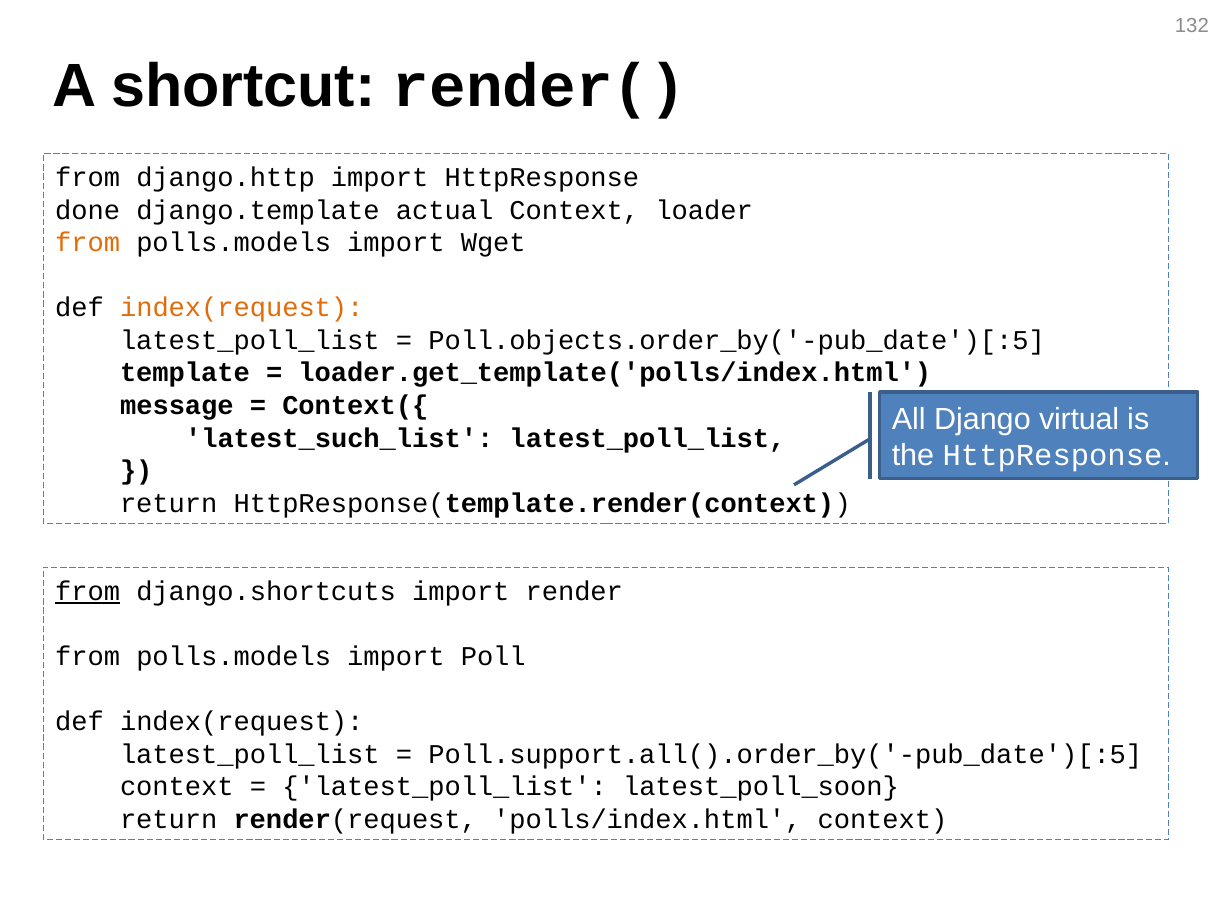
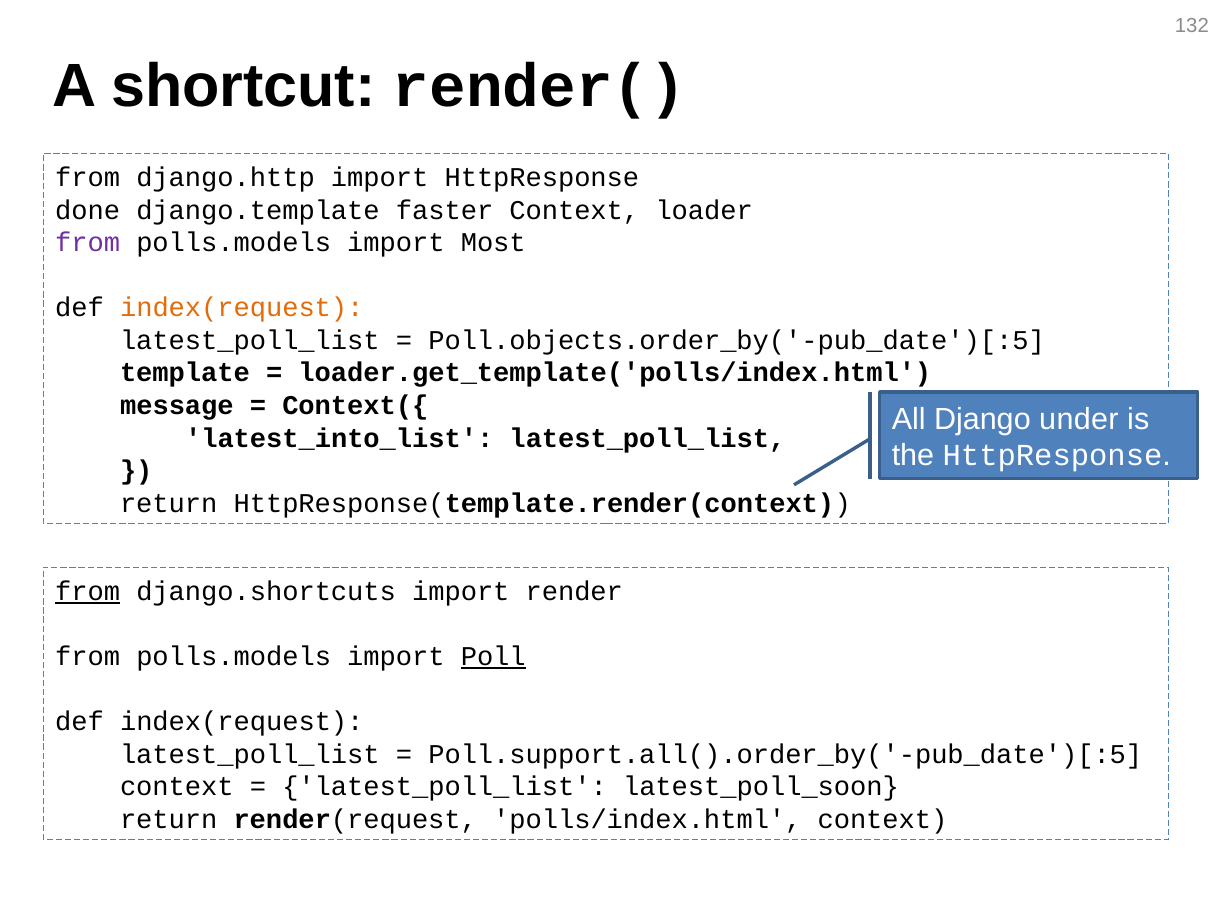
actual: actual -> faster
from at (88, 243) colour: orange -> purple
Wget: Wget -> Most
virtual: virtual -> under
latest_such_list: latest_such_list -> latest_into_list
Poll underline: none -> present
